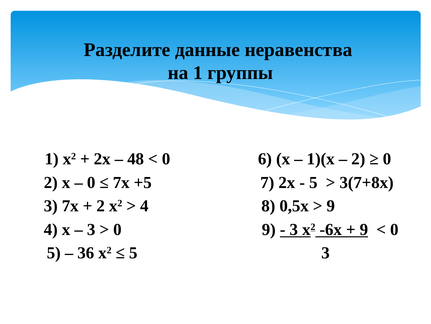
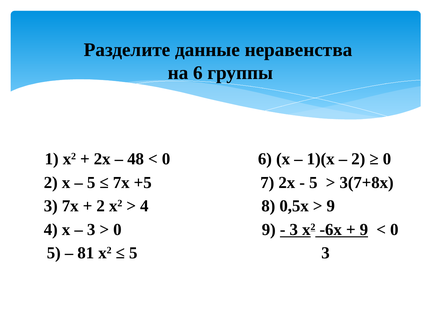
на 1: 1 -> 6
0 at (91, 182): 0 -> 5
36: 36 -> 81
